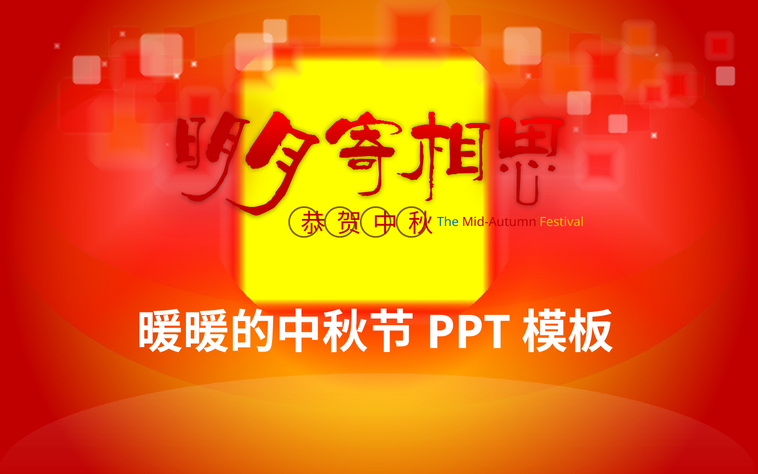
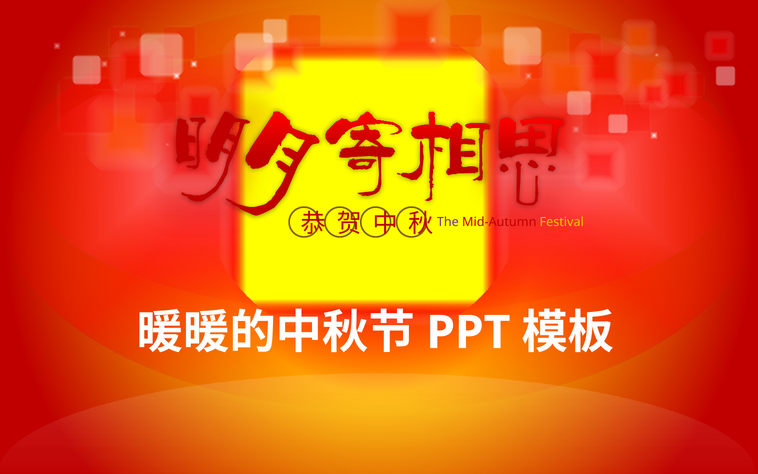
The colour: blue -> purple
